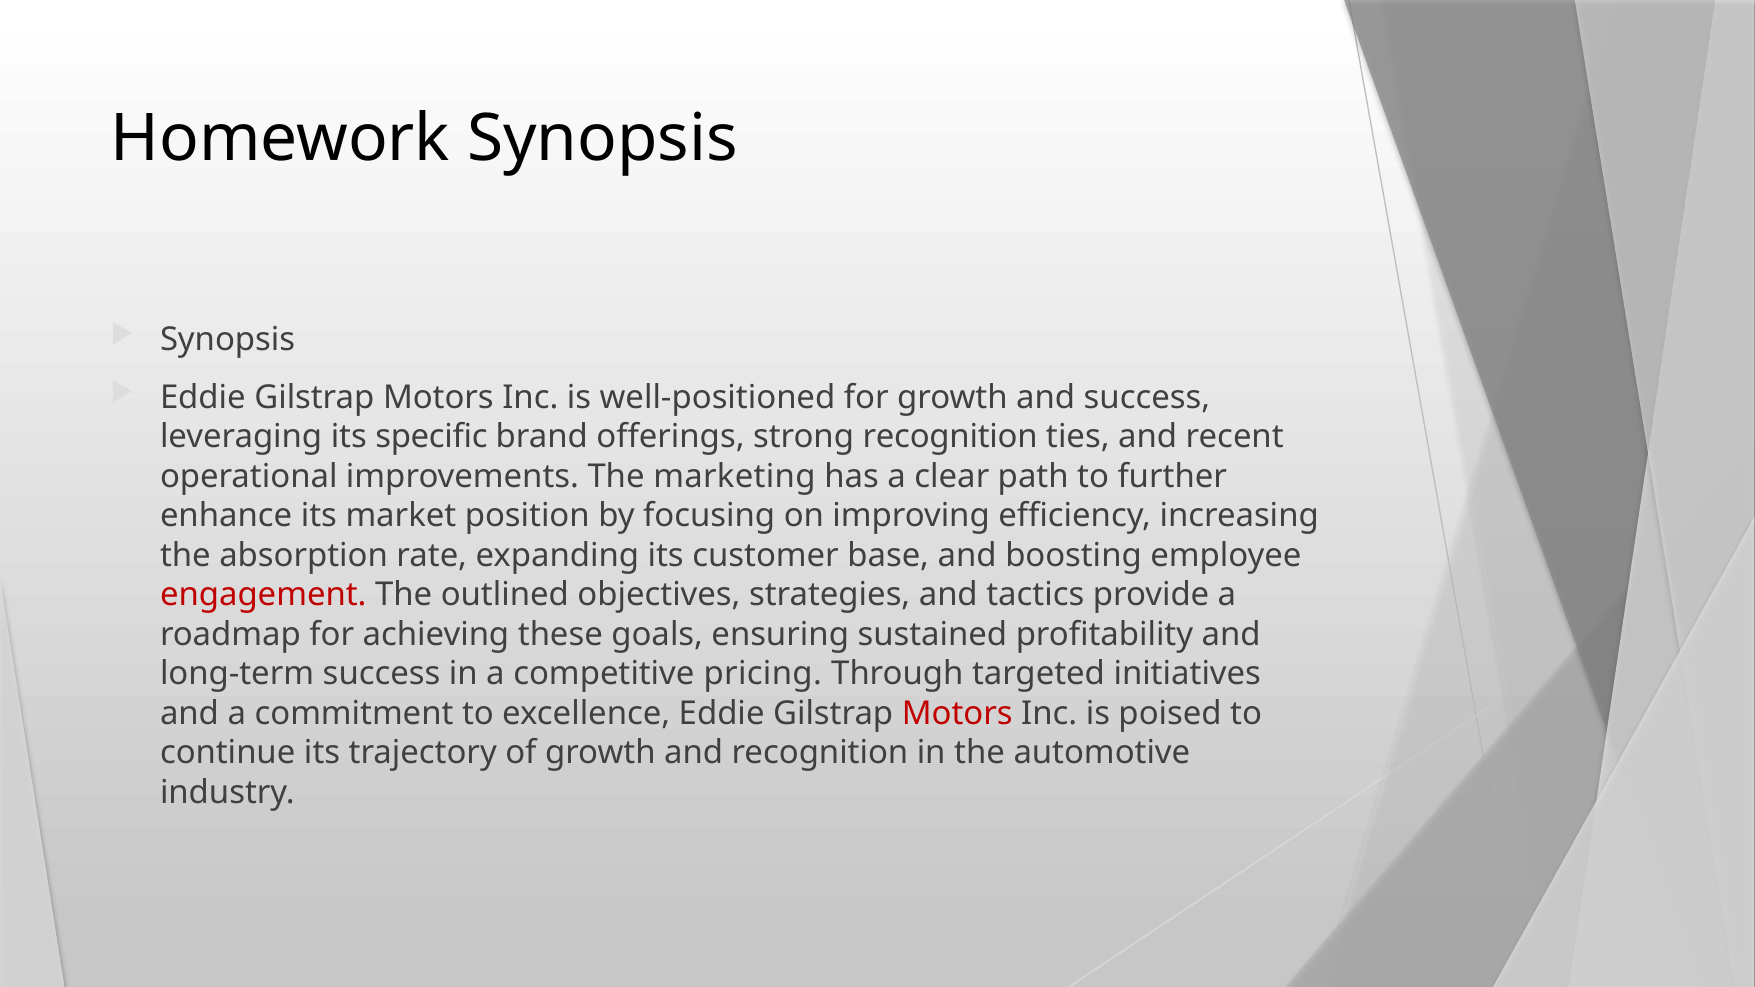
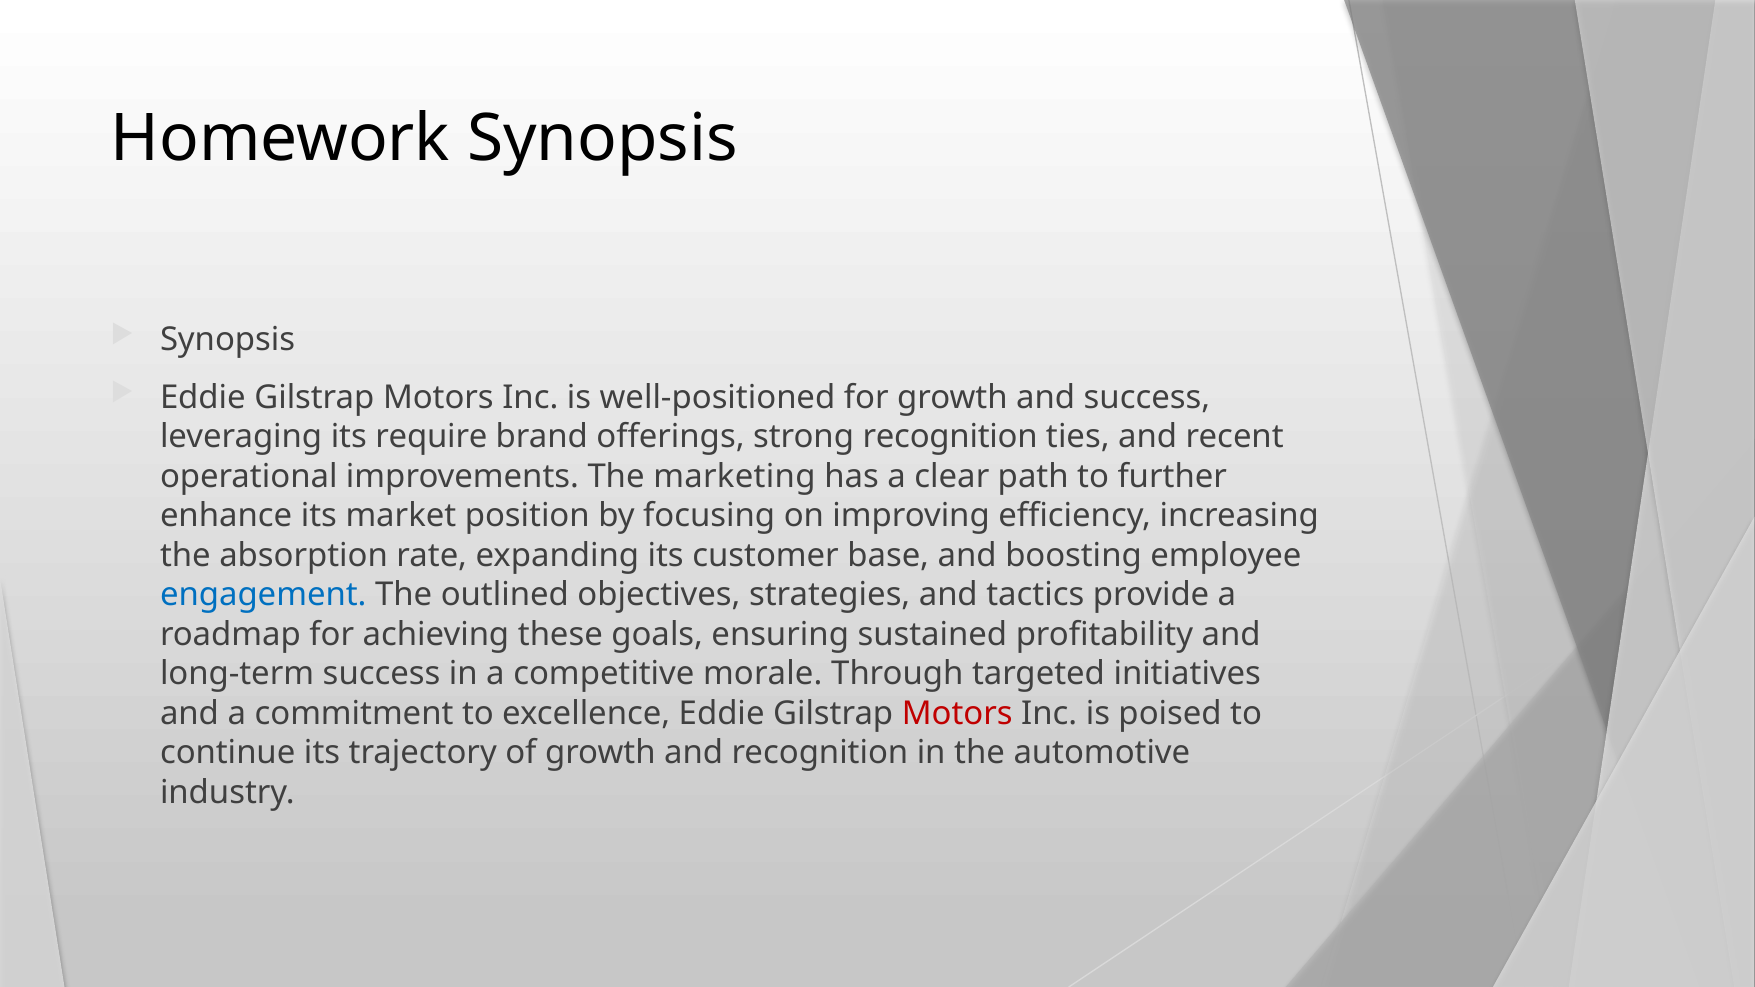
specific: specific -> require
engagement colour: red -> blue
pricing: pricing -> morale
